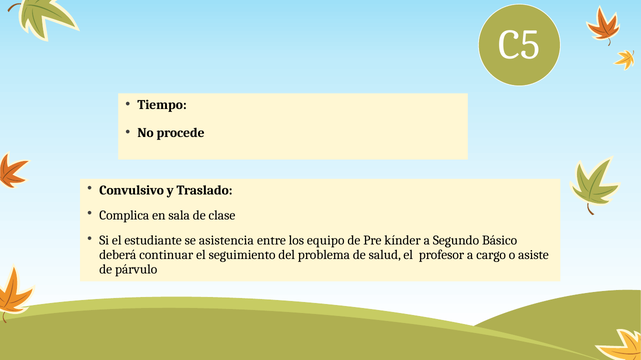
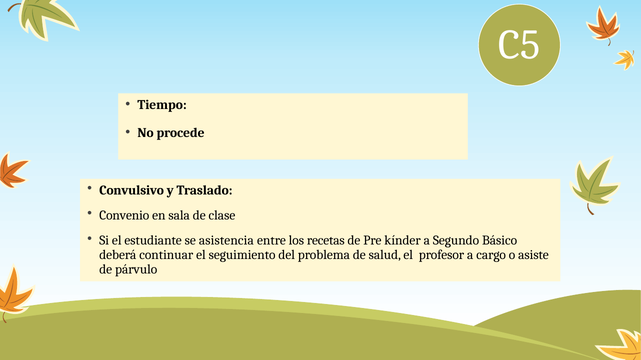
Complica: Complica -> Convenio
equipo: equipo -> recetas
